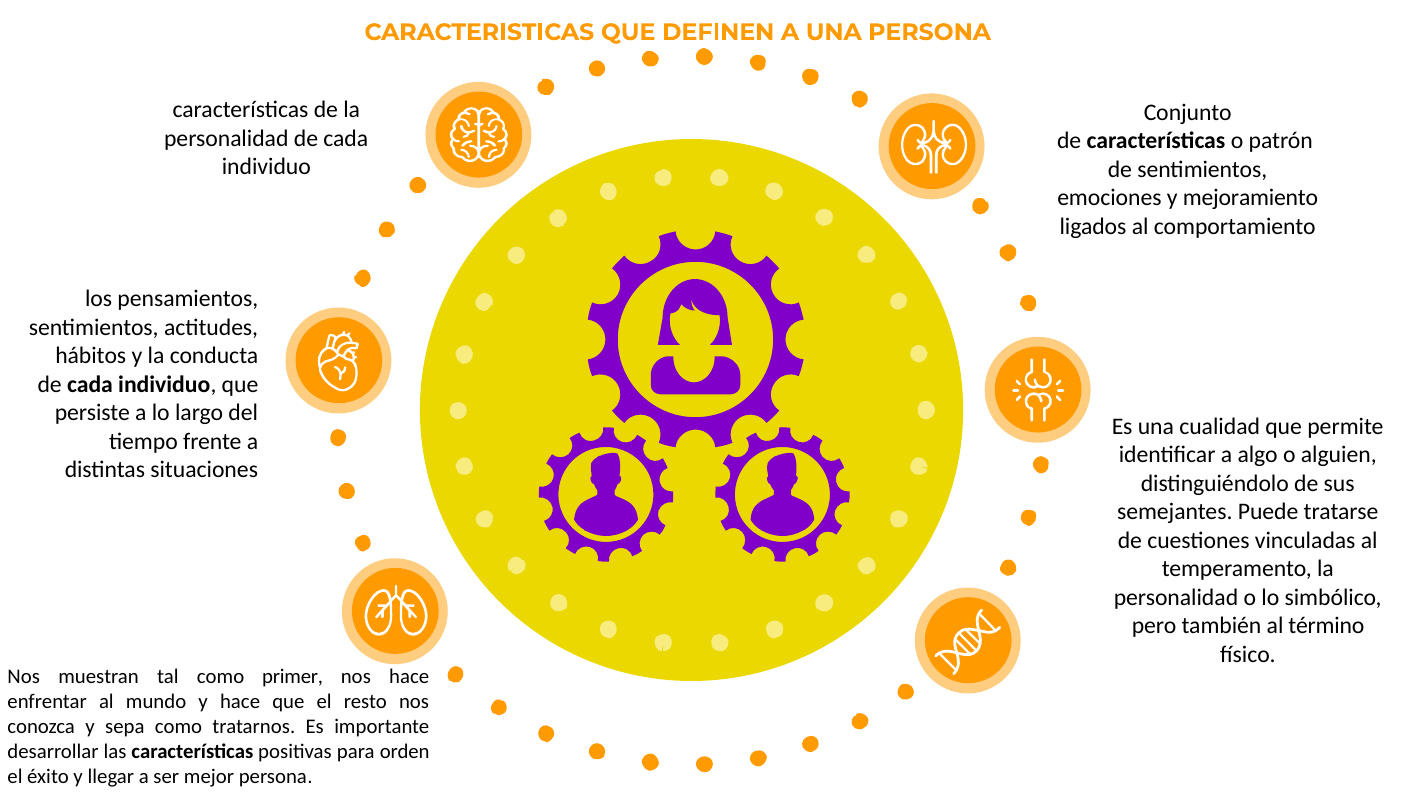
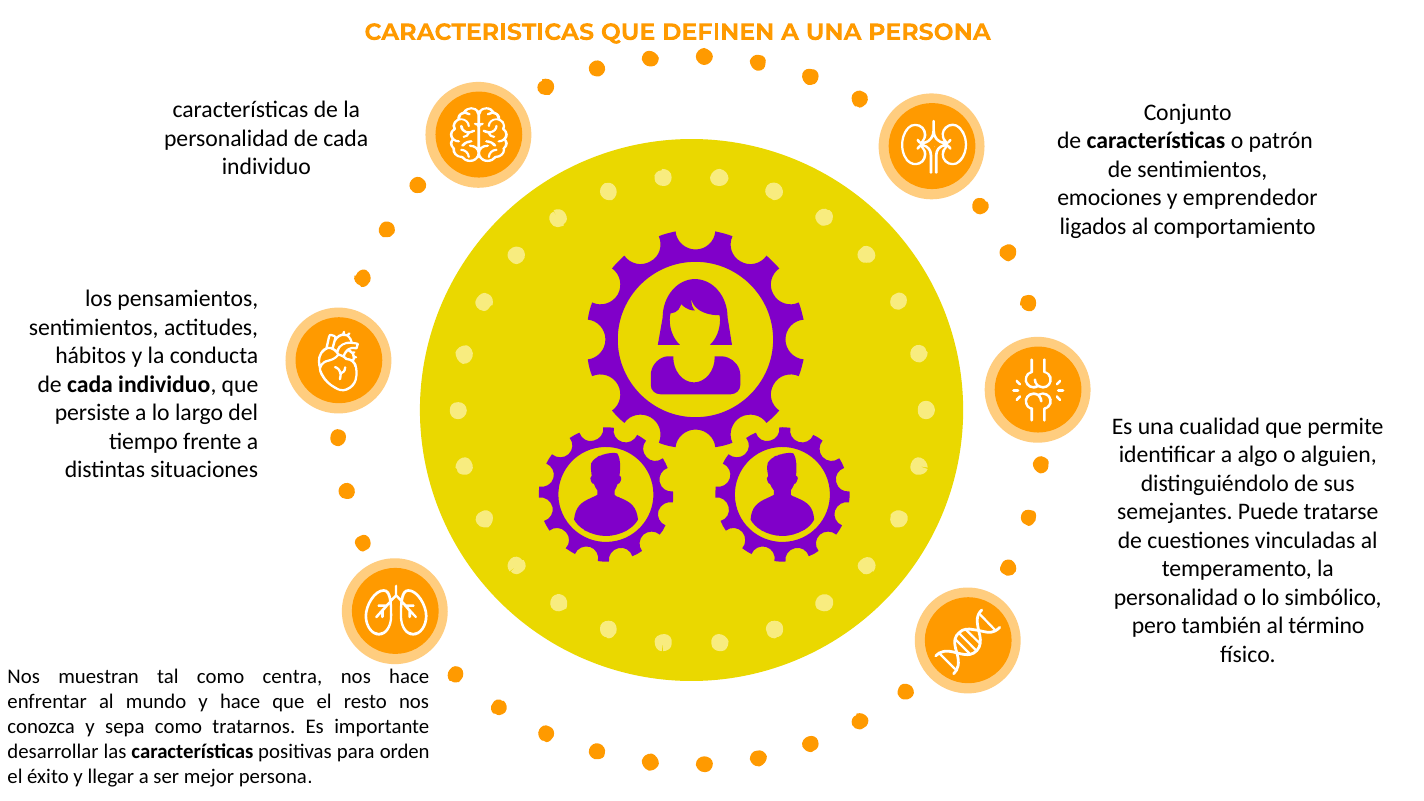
mejoramiento: mejoramiento -> emprendedor
primer: primer -> centra
